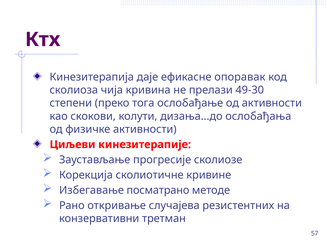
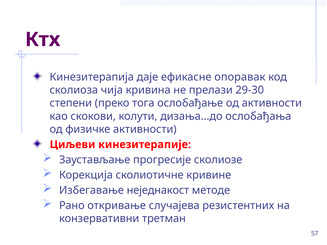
49-30: 49-30 -> 29-30
посматрано: посматрано -> неједнакост
